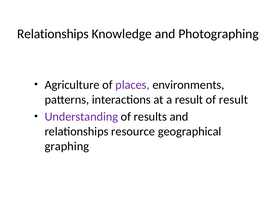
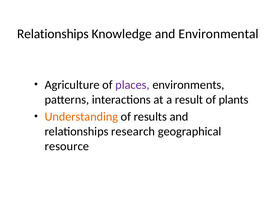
Photographing: Photographing -> Environmental
of result: result -> plants
Understanding colour: purple -> orange
resource: resource -> research
graphing: graphing -> resource
